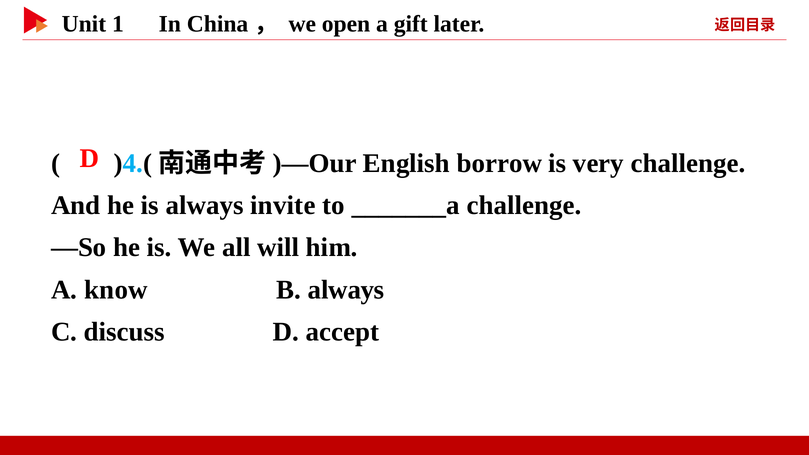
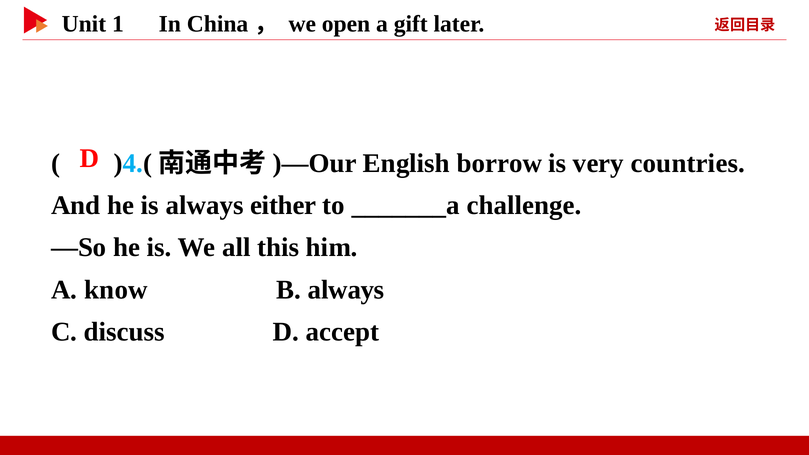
very challenge: challenge -> countries
invite: invite -> either
will: will -> this
